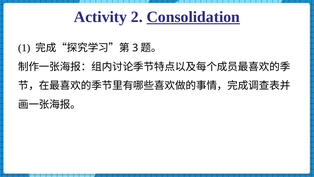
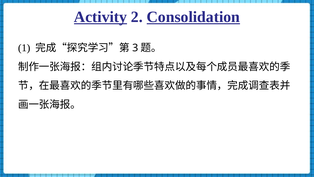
Activity underline: none -> present
